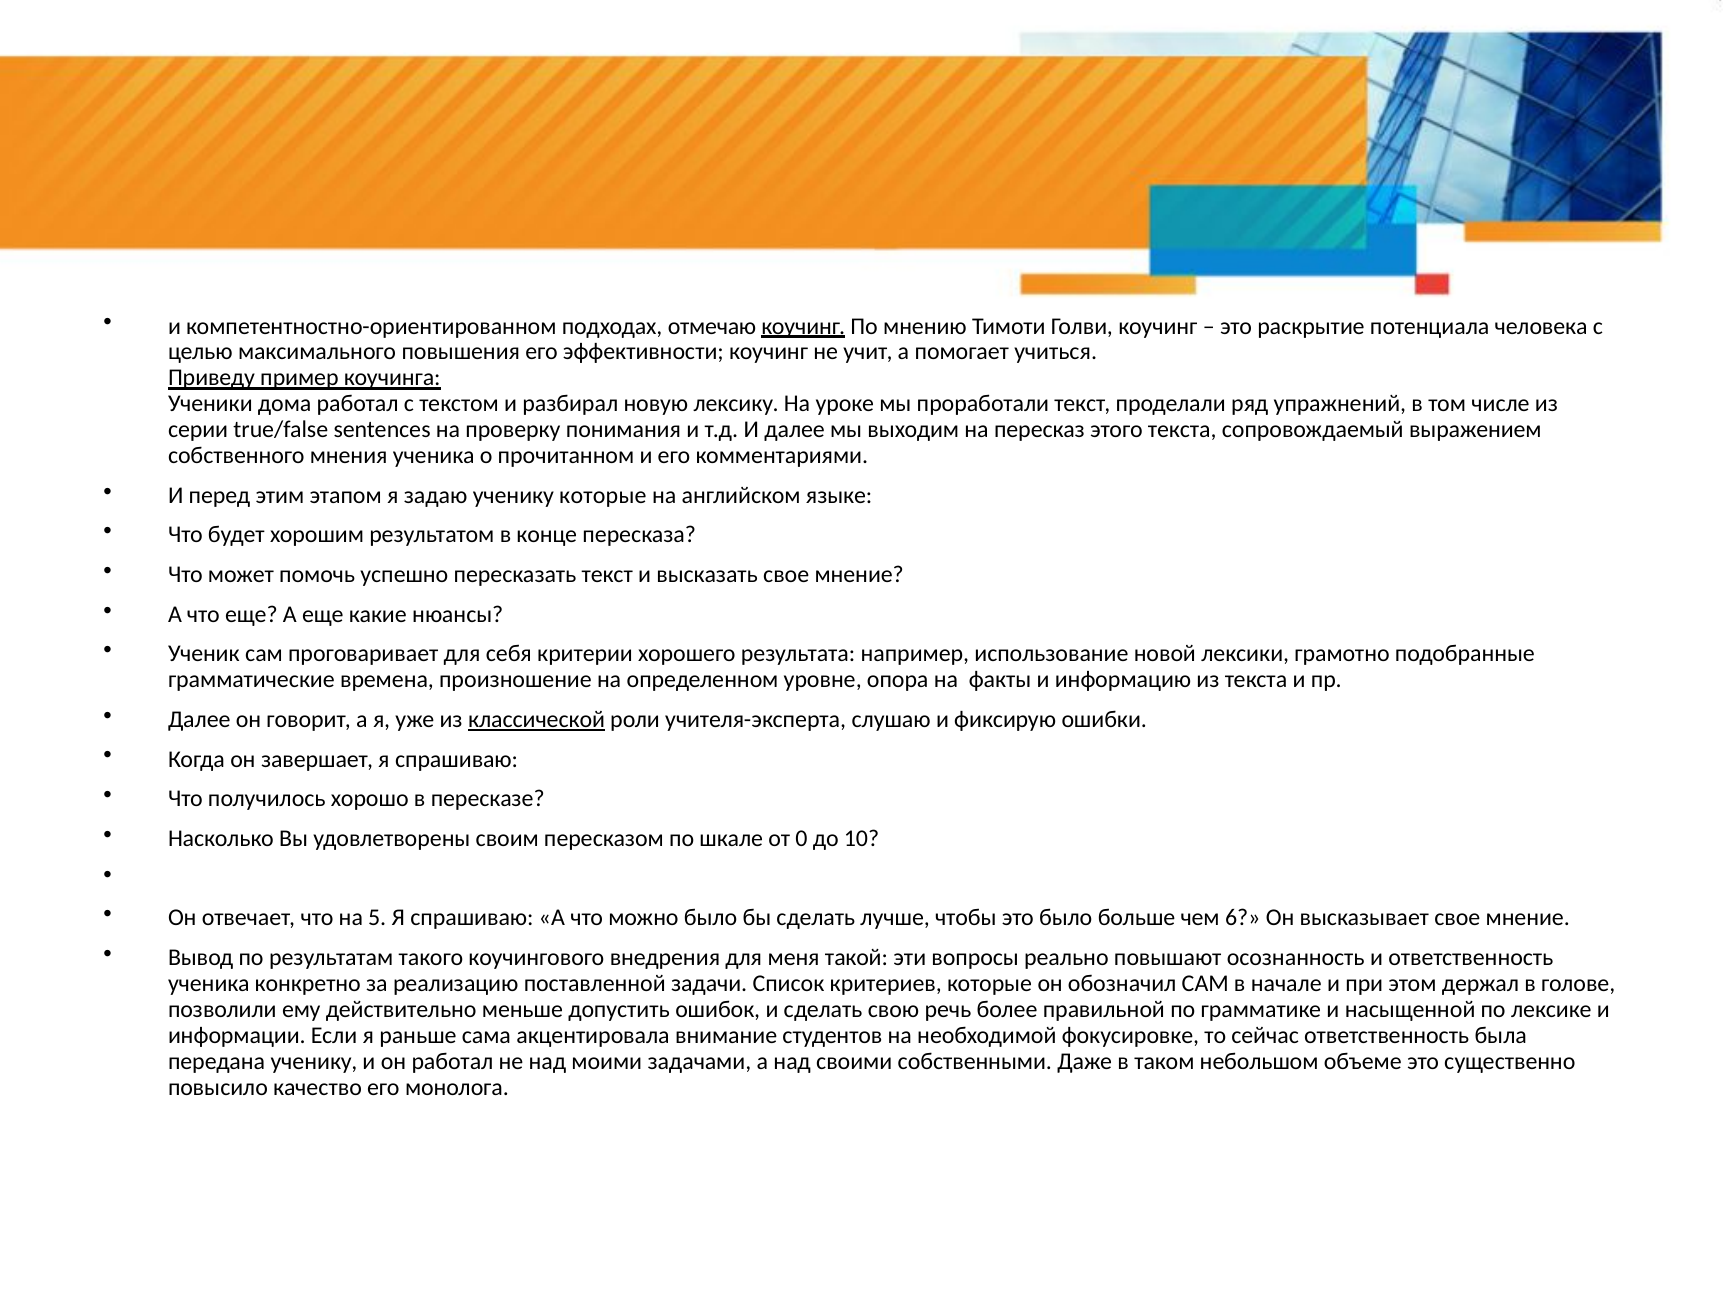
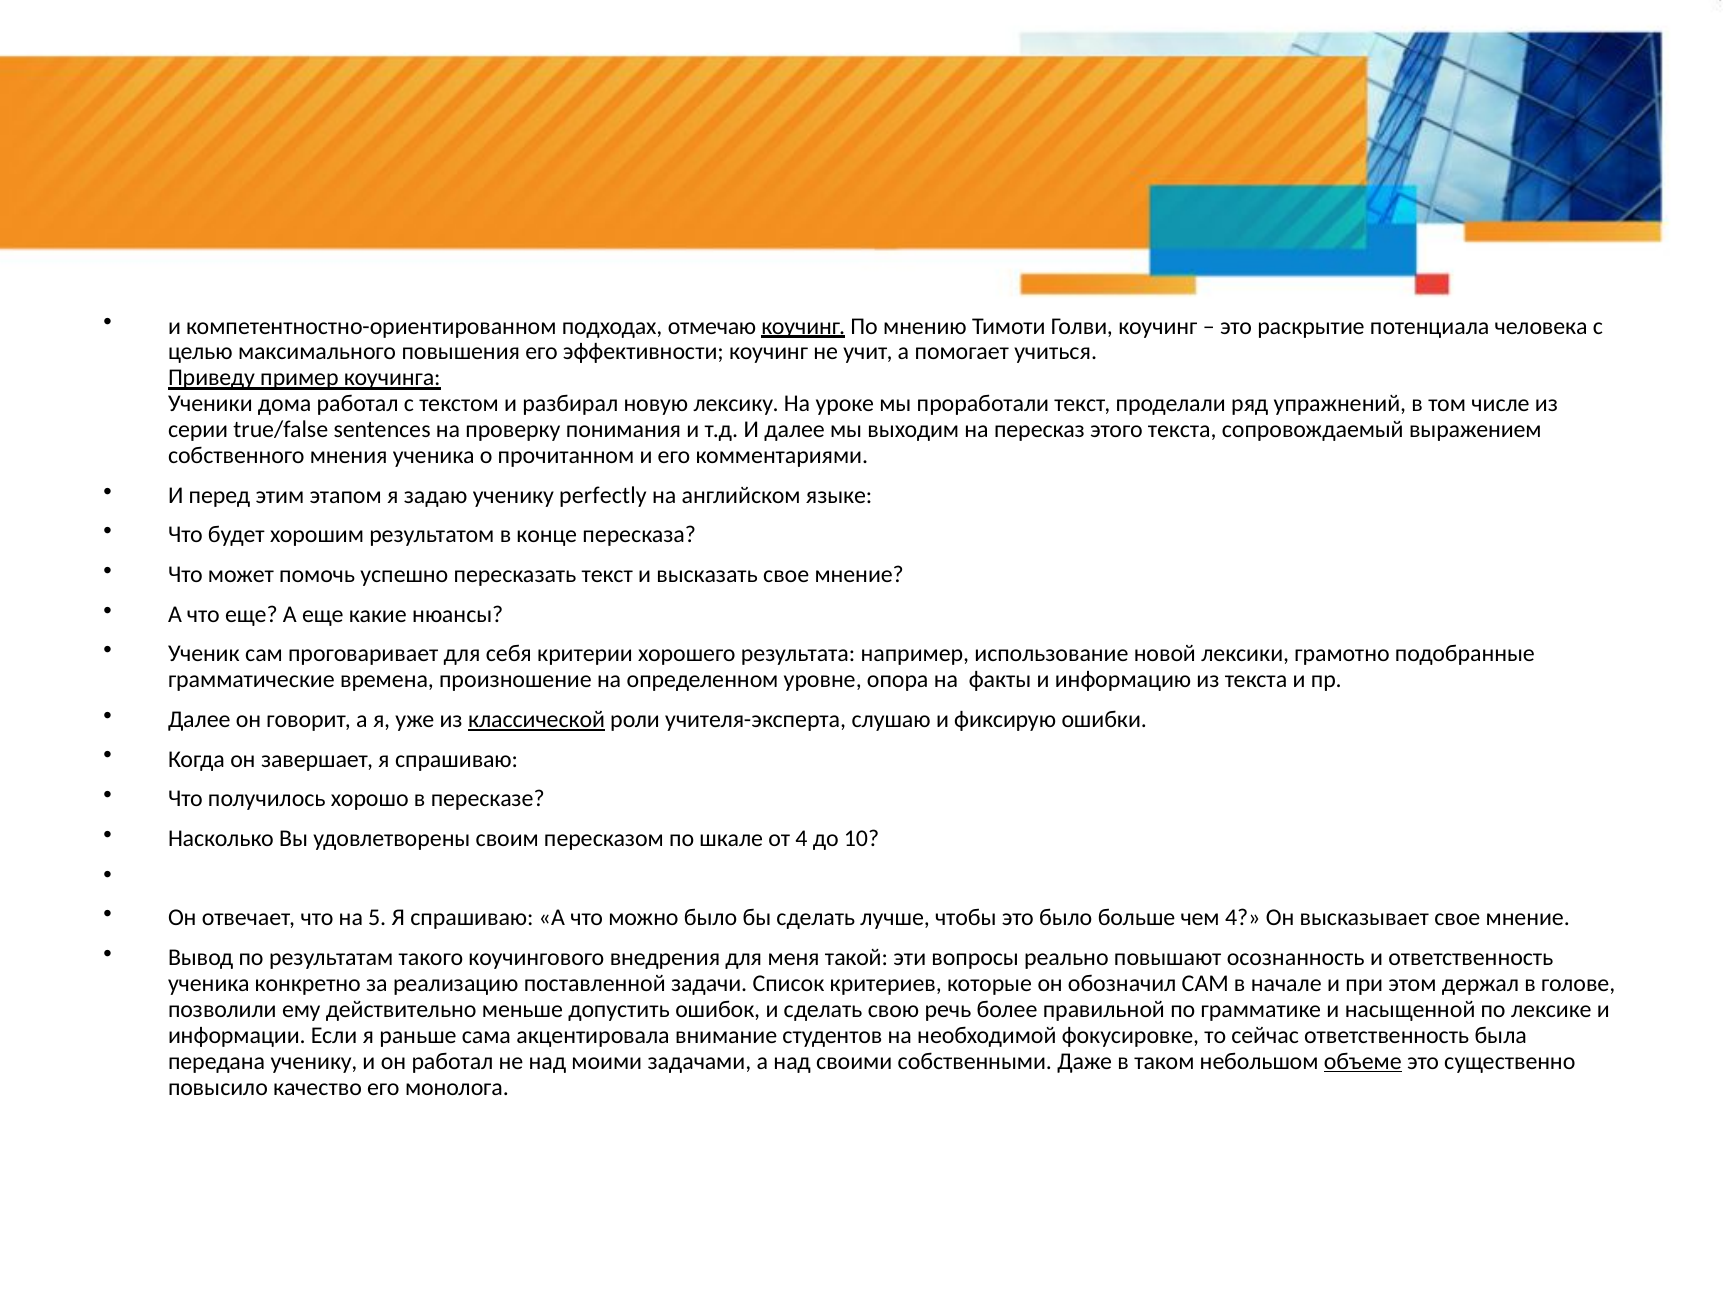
ученику которые: которые -> perfectly
от 0: 0 -> 4
чем 6: 6 -> 4
объеме underline: none -> present
